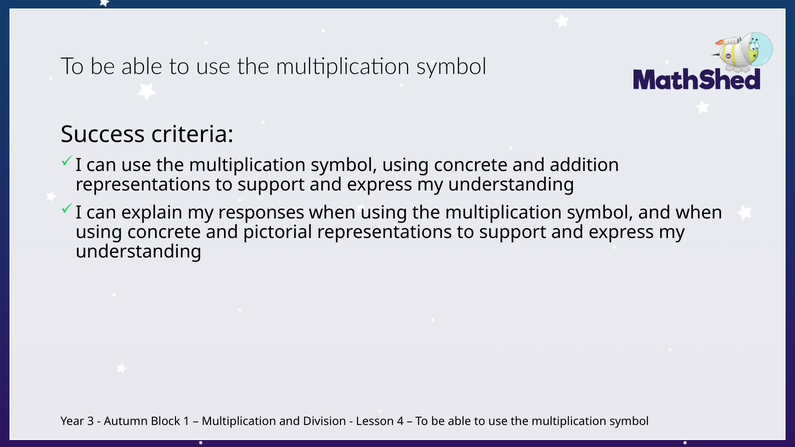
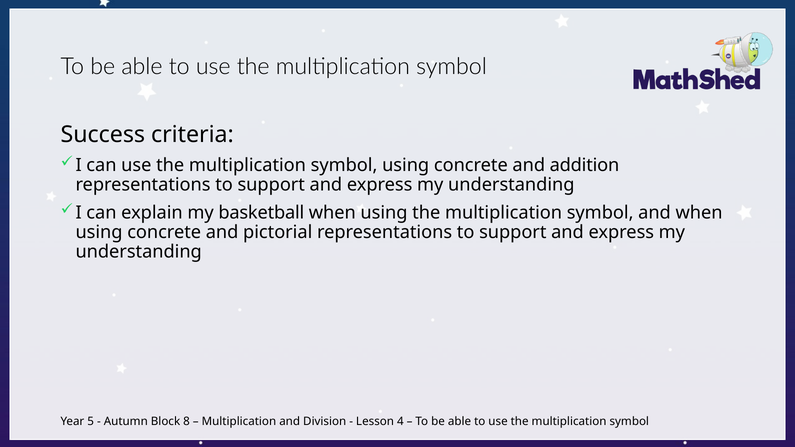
responses: responses -> basketball
3: 3 -> 5
1: 1 -> 8
